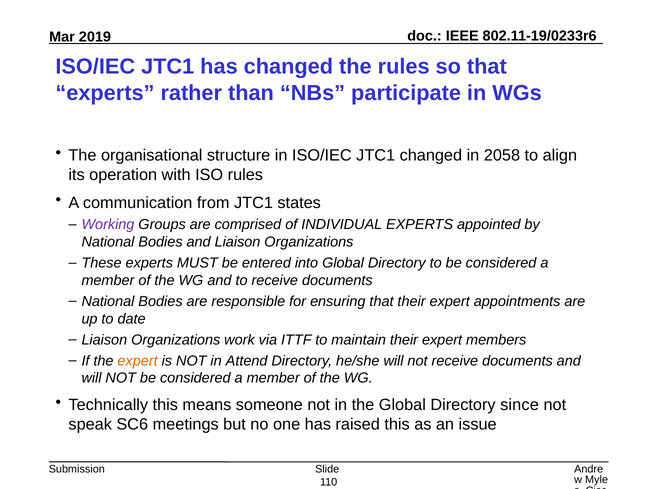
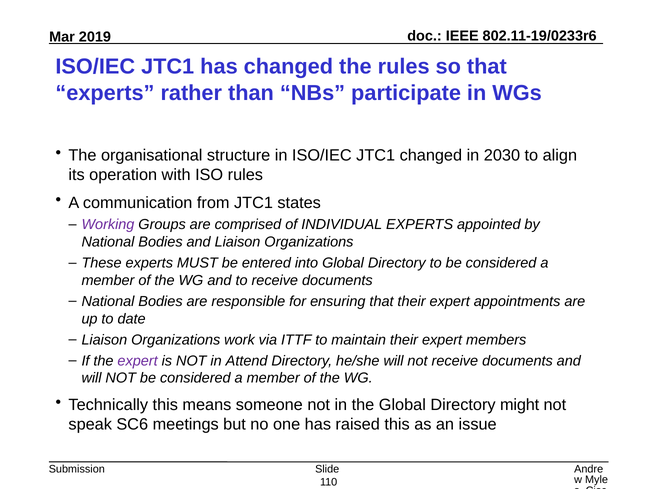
2058: 2058 -> 2030
expert at (138, 361) colour: orange -> purple
since: since -> might
